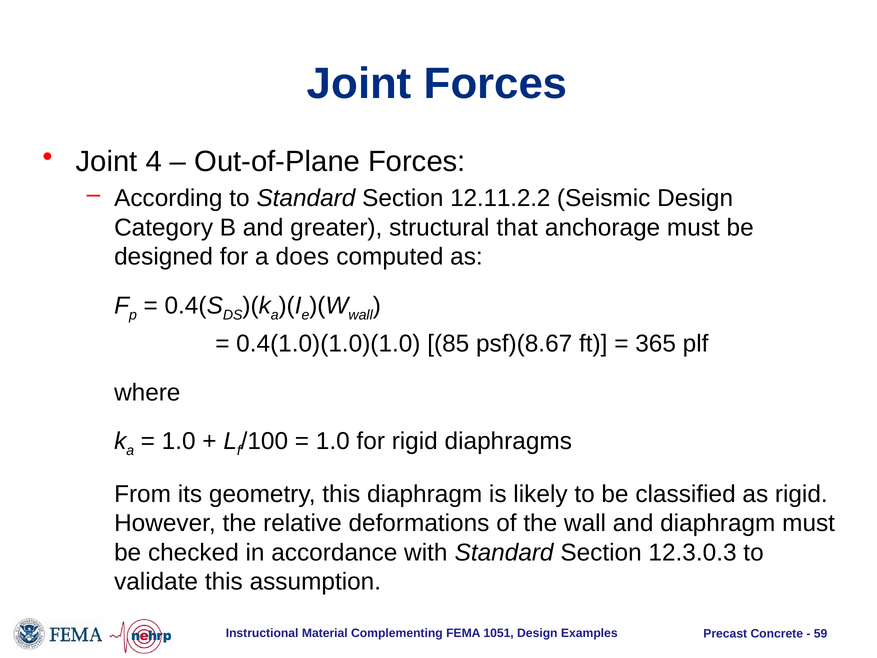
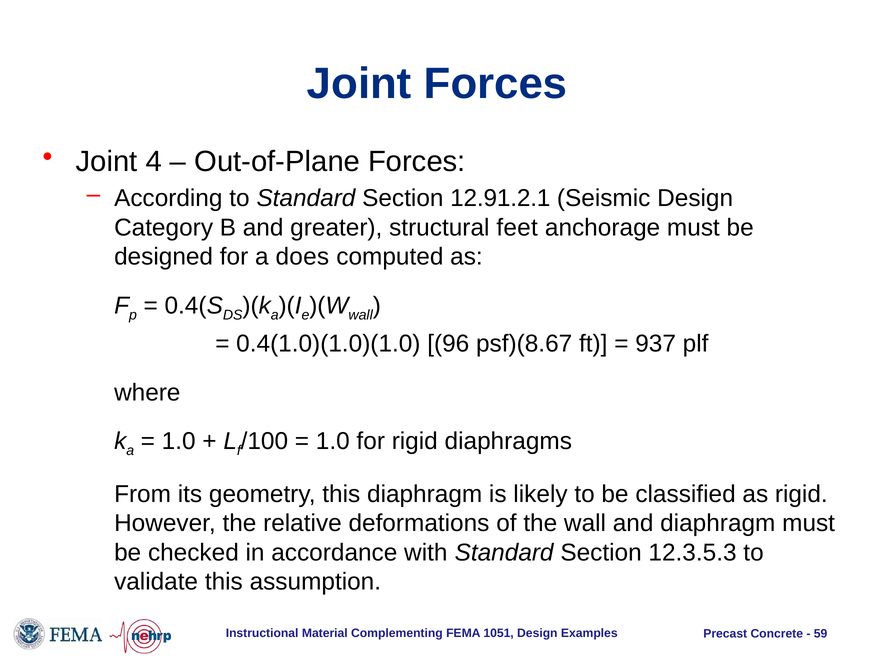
12.11.2.2: 12.11.2.2 -> 12.91.2.1
that: that -> feet
85: 85 -> 96
365: 365 -> 937
12.3.0.3: 12.3.0.3 -> 12.3.5.3
